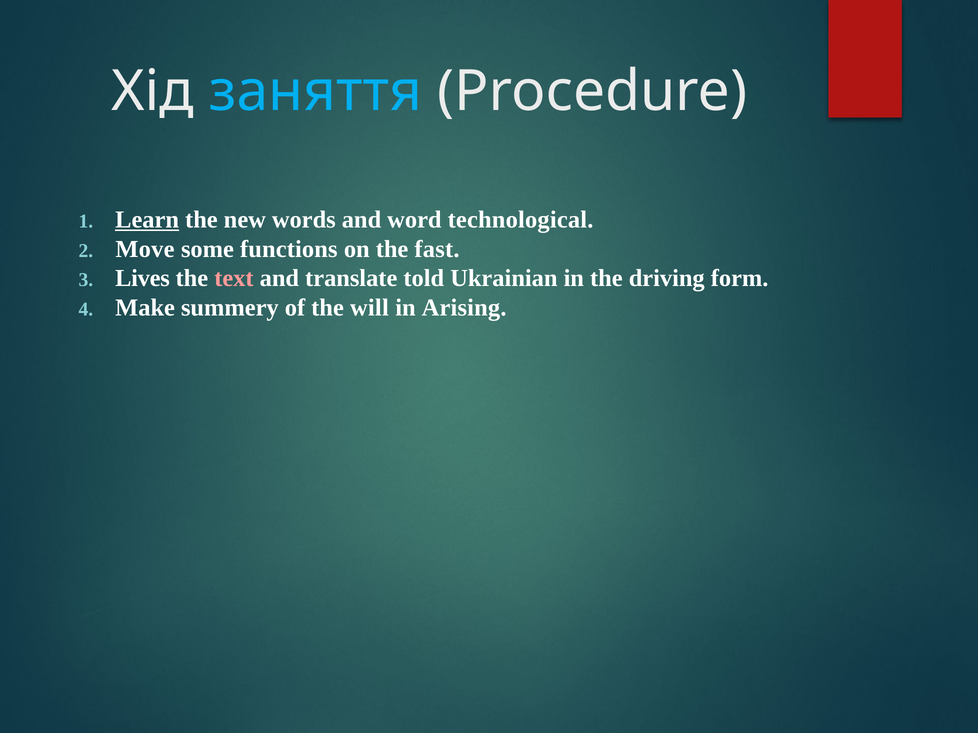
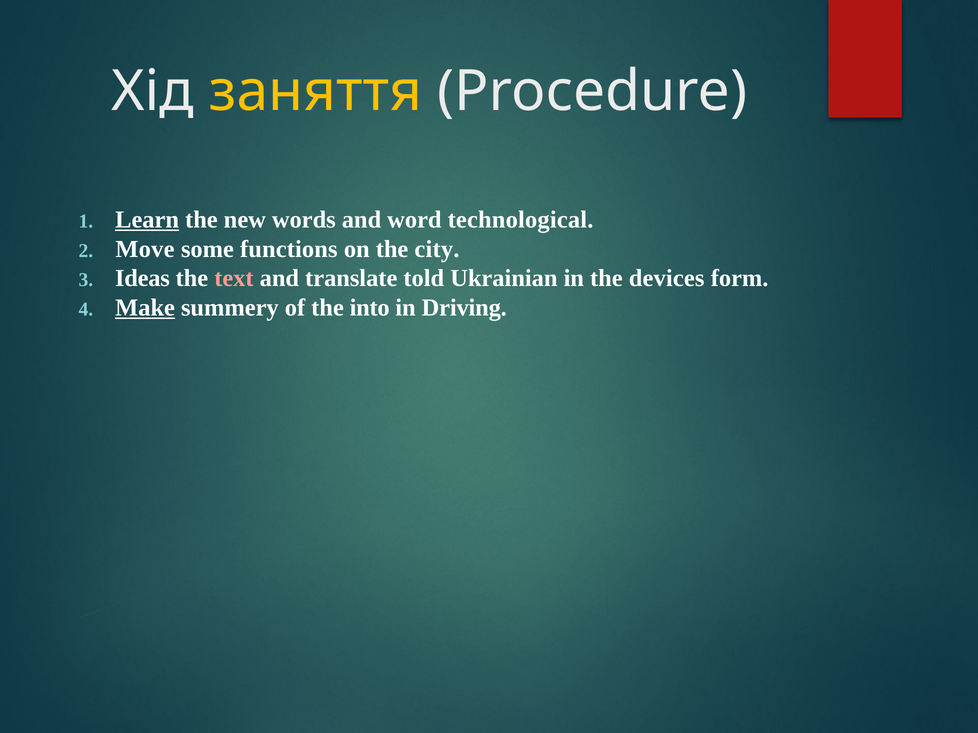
заняття colour: light blue -> yellow
fast: fast -> city
Lives: Lives -> Ideas
driving: driving -> devices
Make underline: none -> present
will: will -> into
Arising: Arising -> Driving
